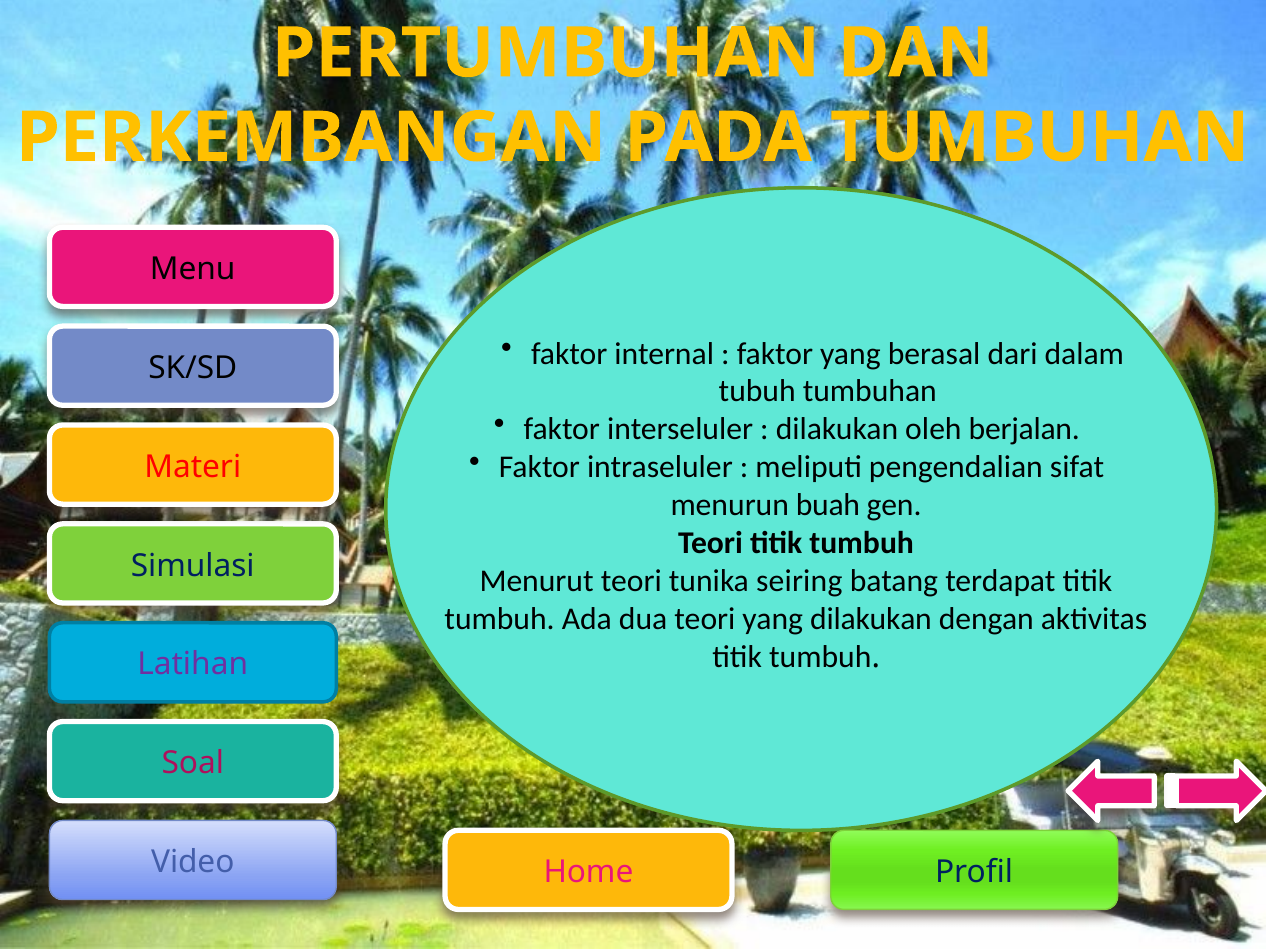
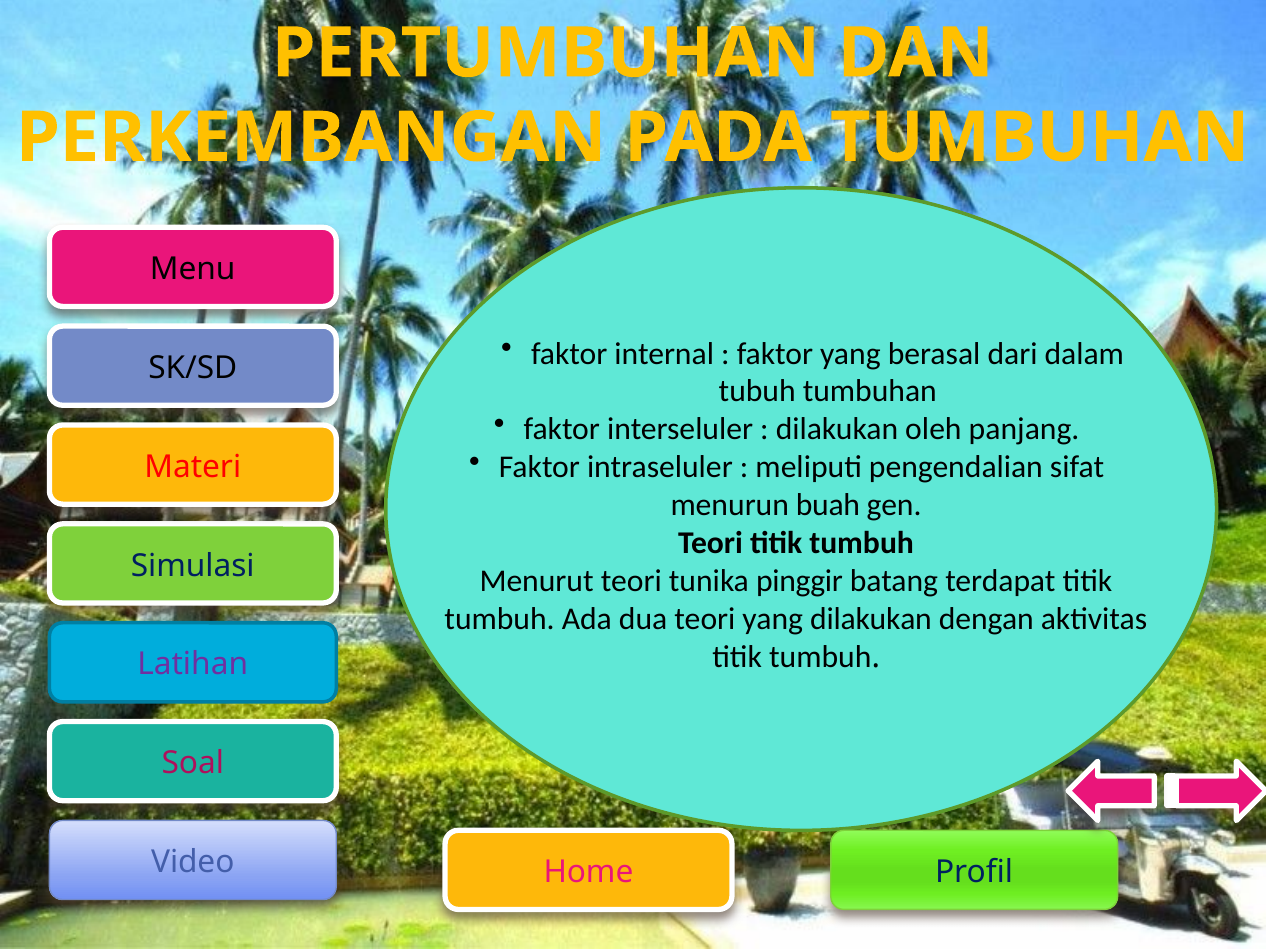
berjalan: berjalan -> panjang
seiring: seiring -> pinggir
